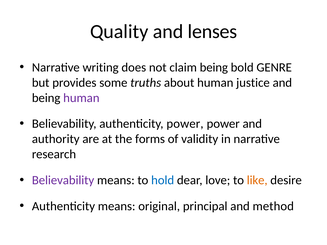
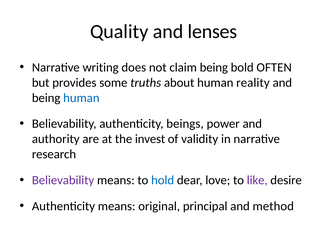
GENRE: GENRE -> OFTEN
justice: justice -> reality
human at (81, 98) colour: purple -> blue
authenticity power: power -> beings
forms: forms -> invest
like colour: orange -> purple
